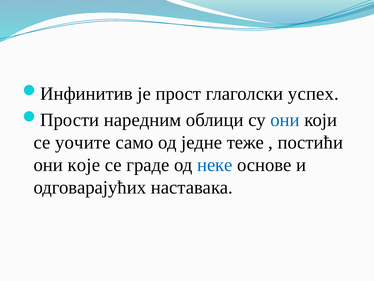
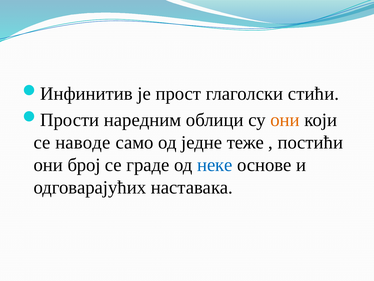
успех: успех -> стићи
они at (285, 120) colour: blue -> orange
уочите: уочите -> наводе
које: које -> број
